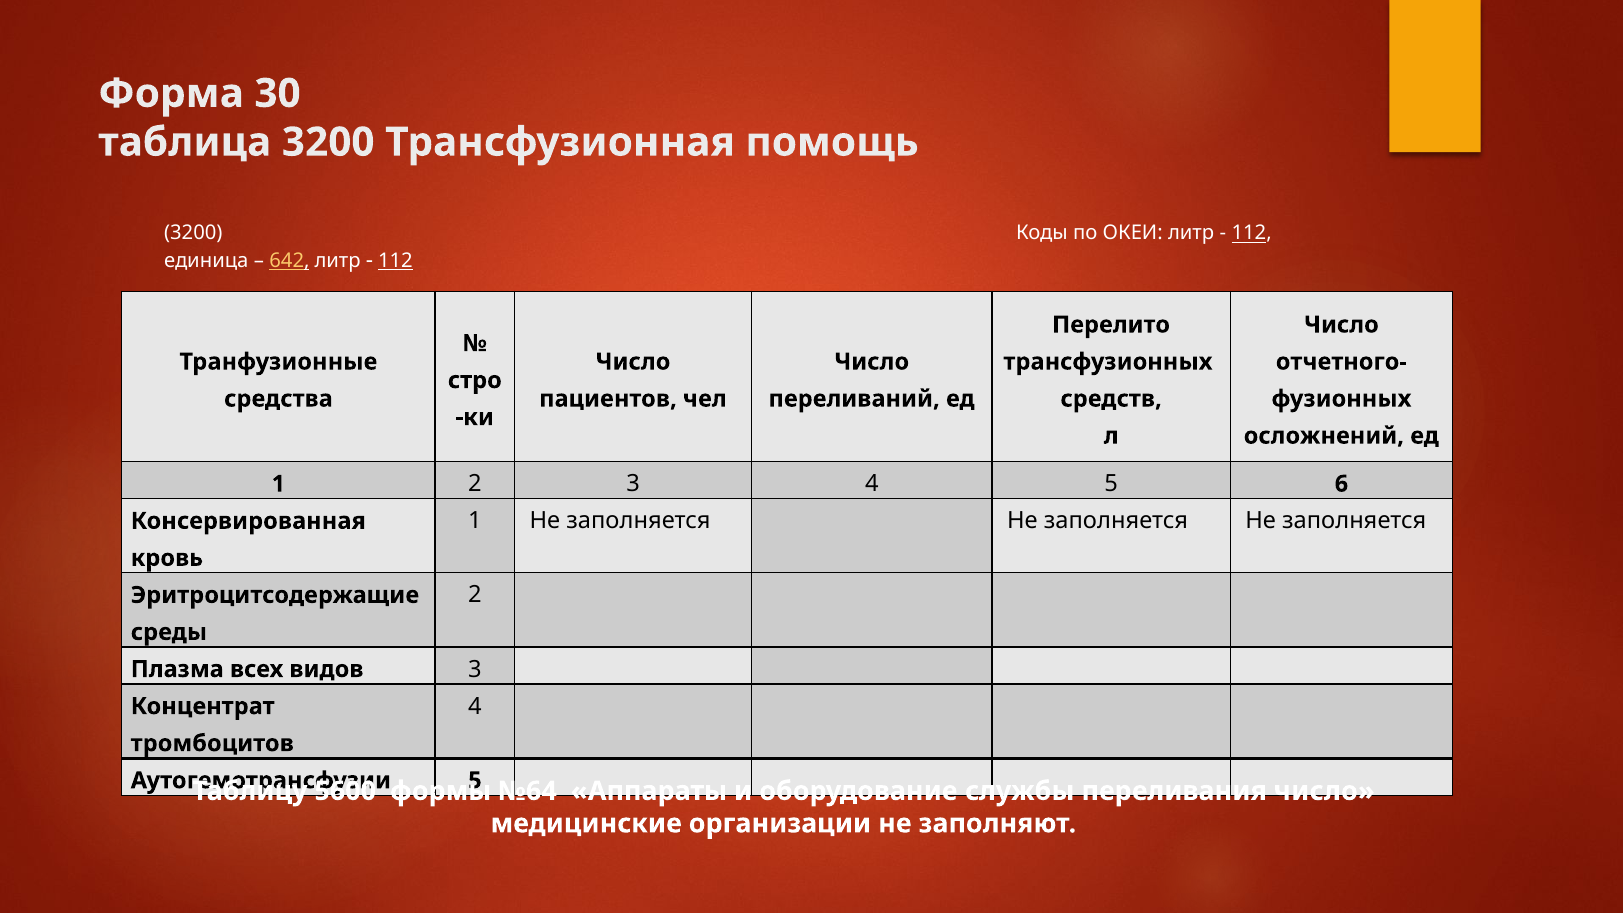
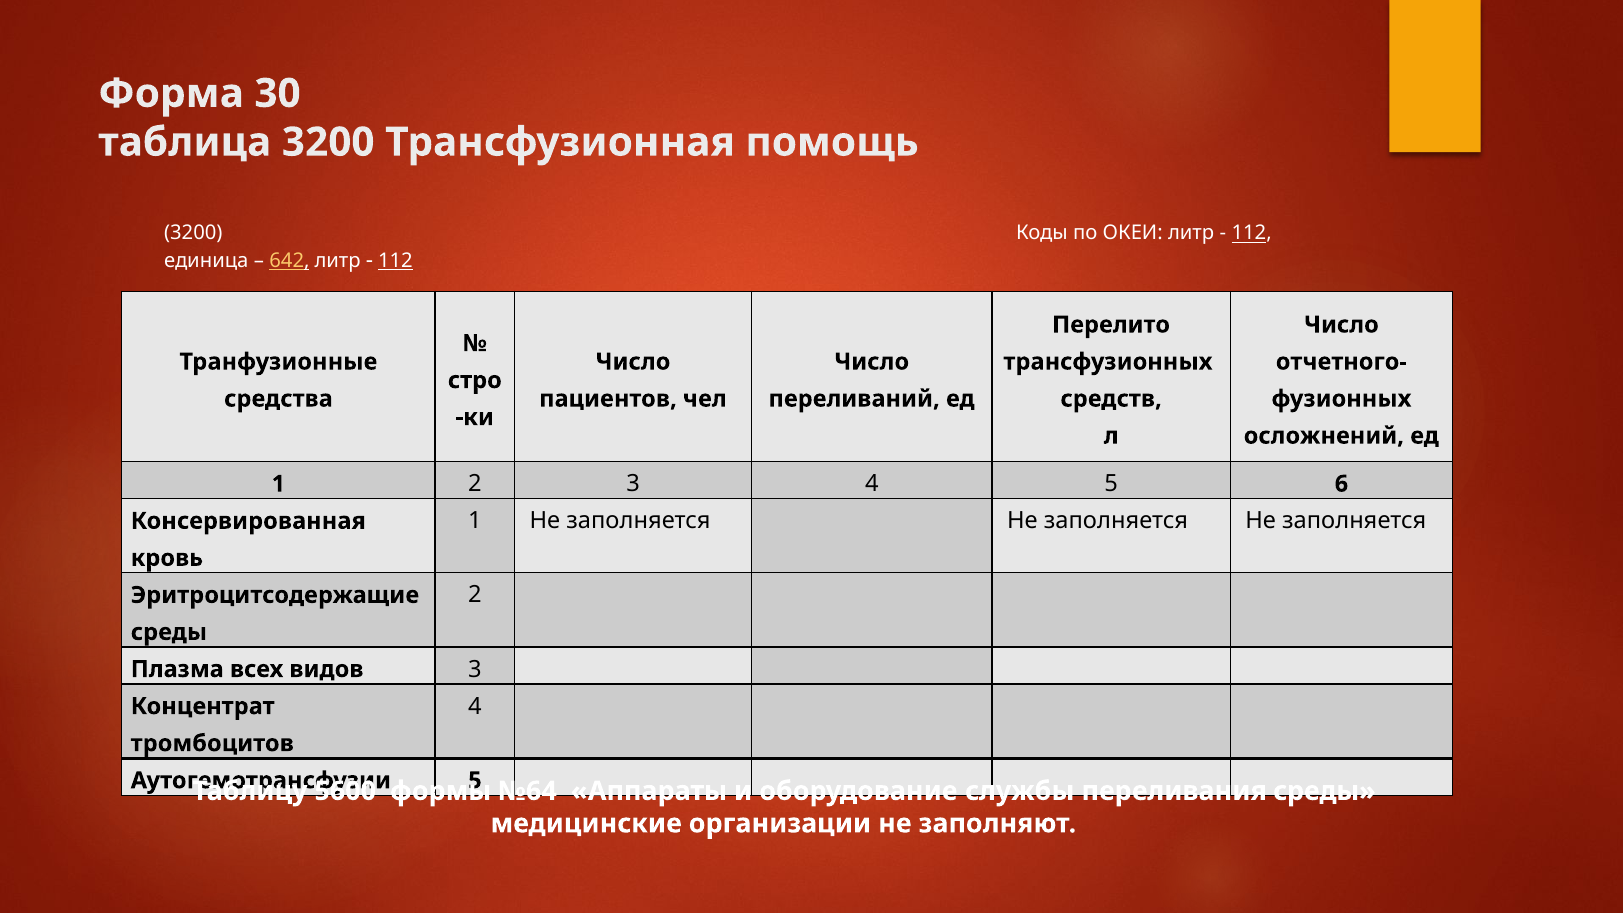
переливания число: число -> среды
